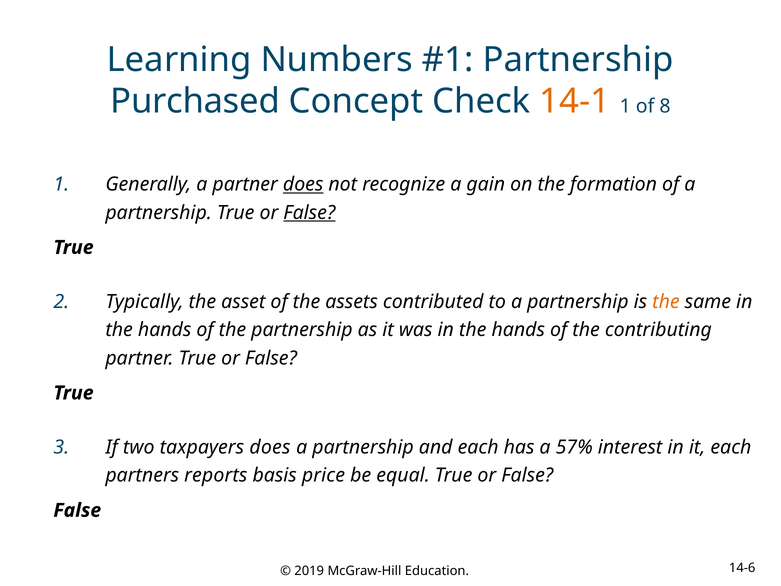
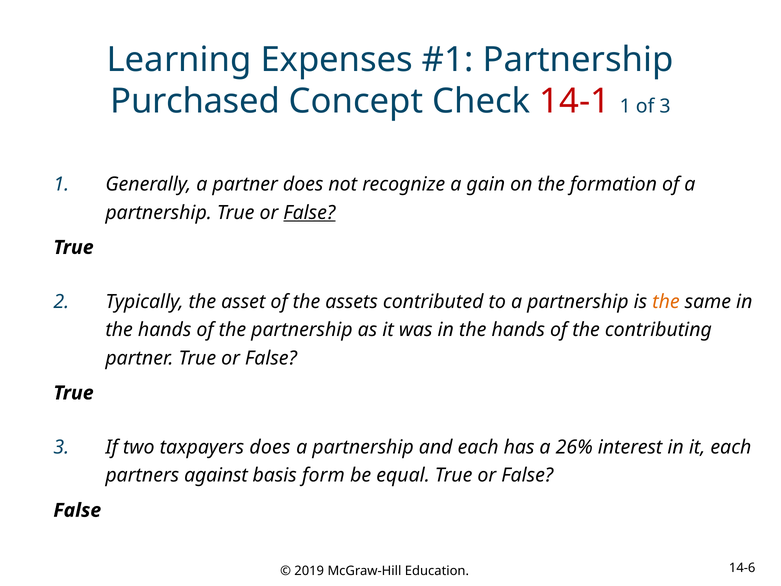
Numbers: Numbers -> Expenses
14-1 colour: orange -> red
of 8: 8 -> 3
does at (303, 184) underline: present -> none
57%: 57% -> 26%
reports: reports -> against
price: price -> form
